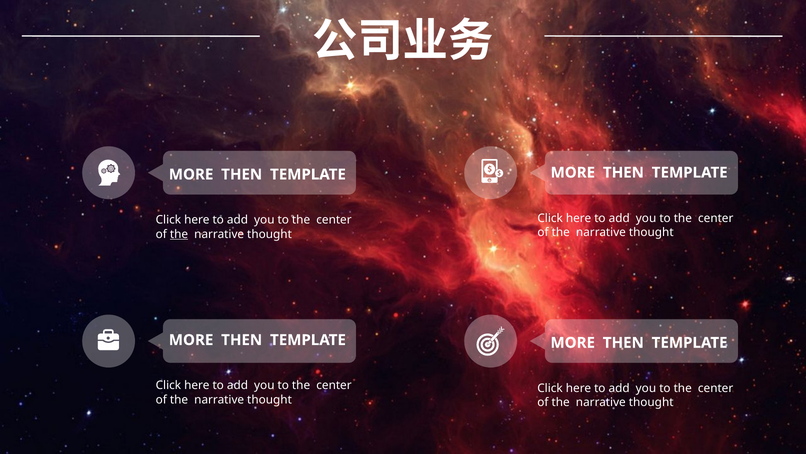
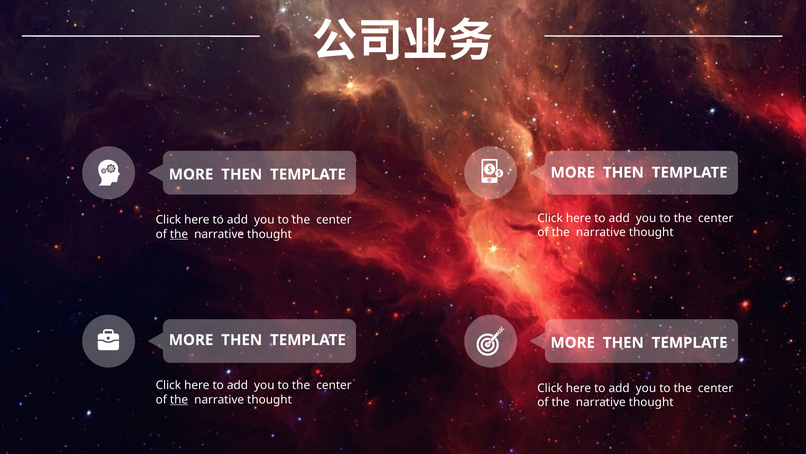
the at (179, 399) underline: none -> present
